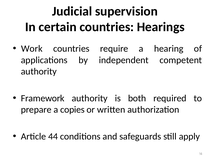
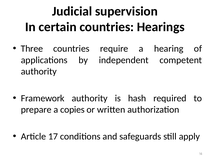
Work: Work -> Three
both: both -> hash
44: 44 -> 17
